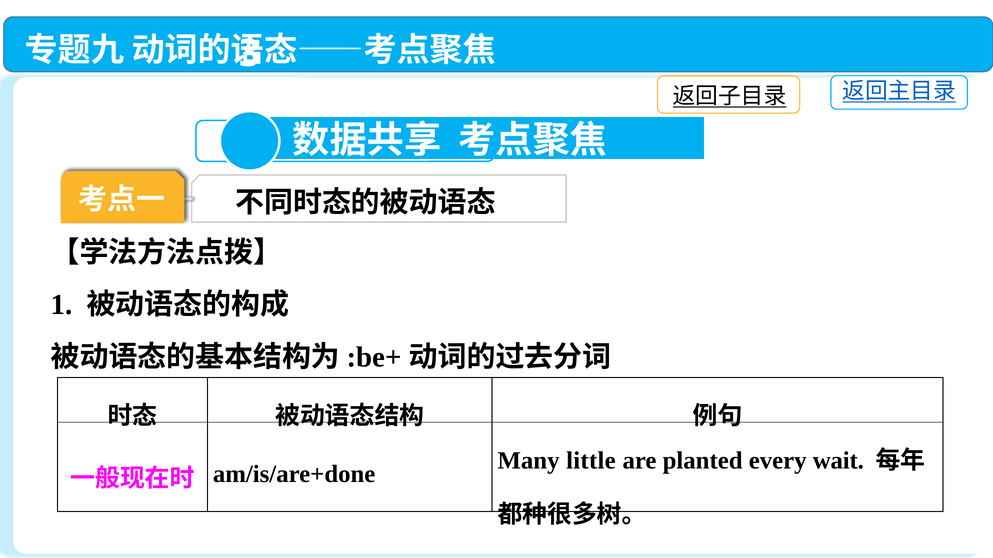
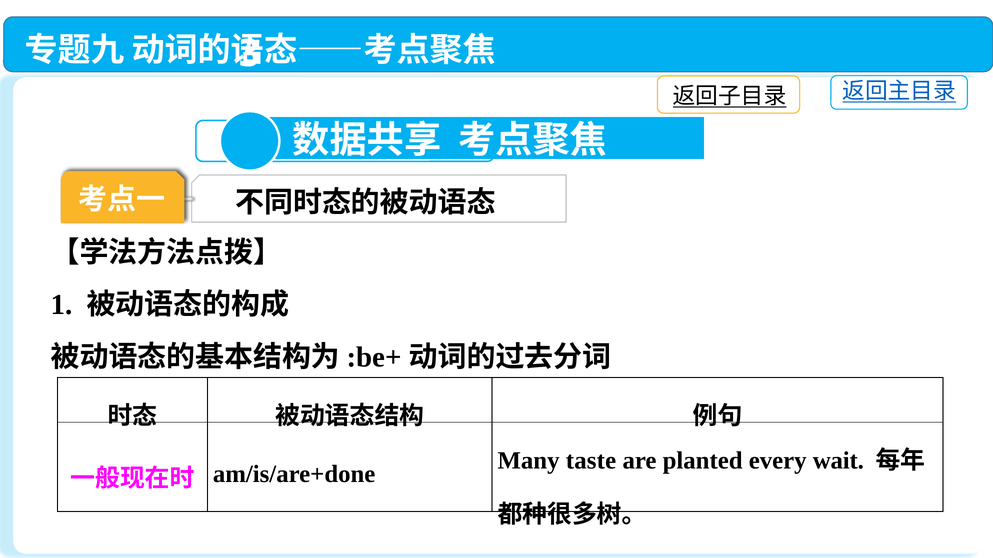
little: little -> taste
